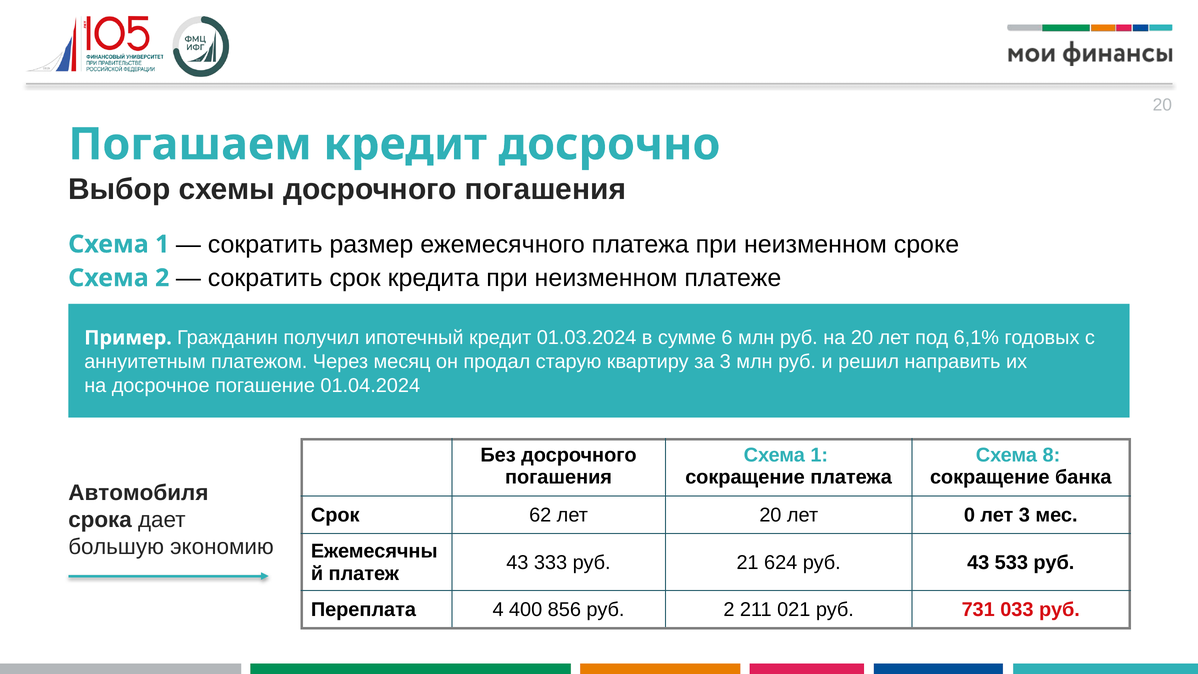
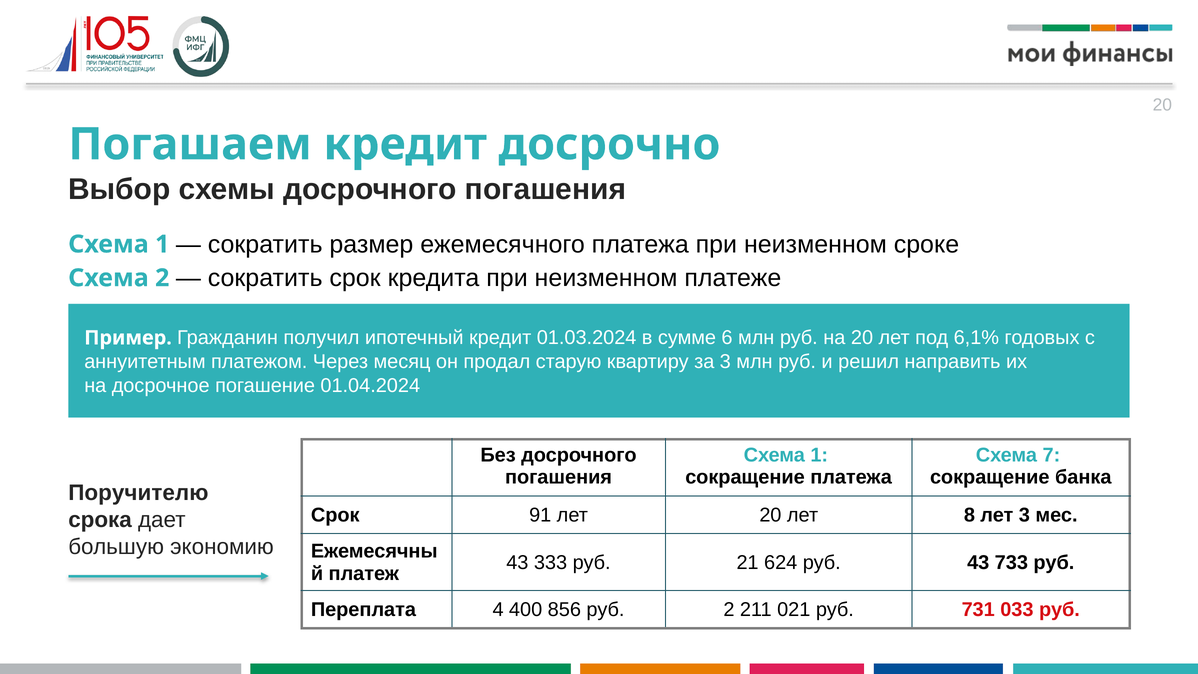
8: 8 -> 7
Автомобиля: Автомобиля -> Поручителю
62: 62 -> 91
0: 0 -> 8
533: 533 -> 733
